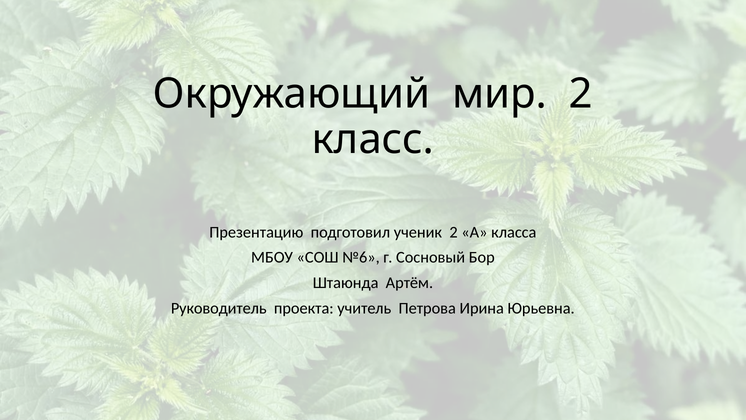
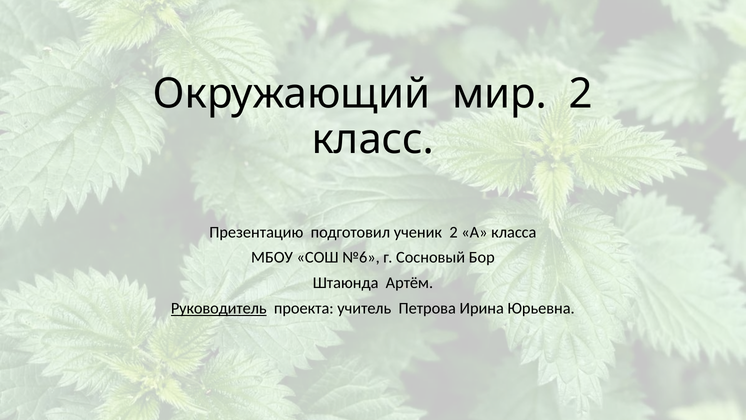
Руководитель underline: none -> present
